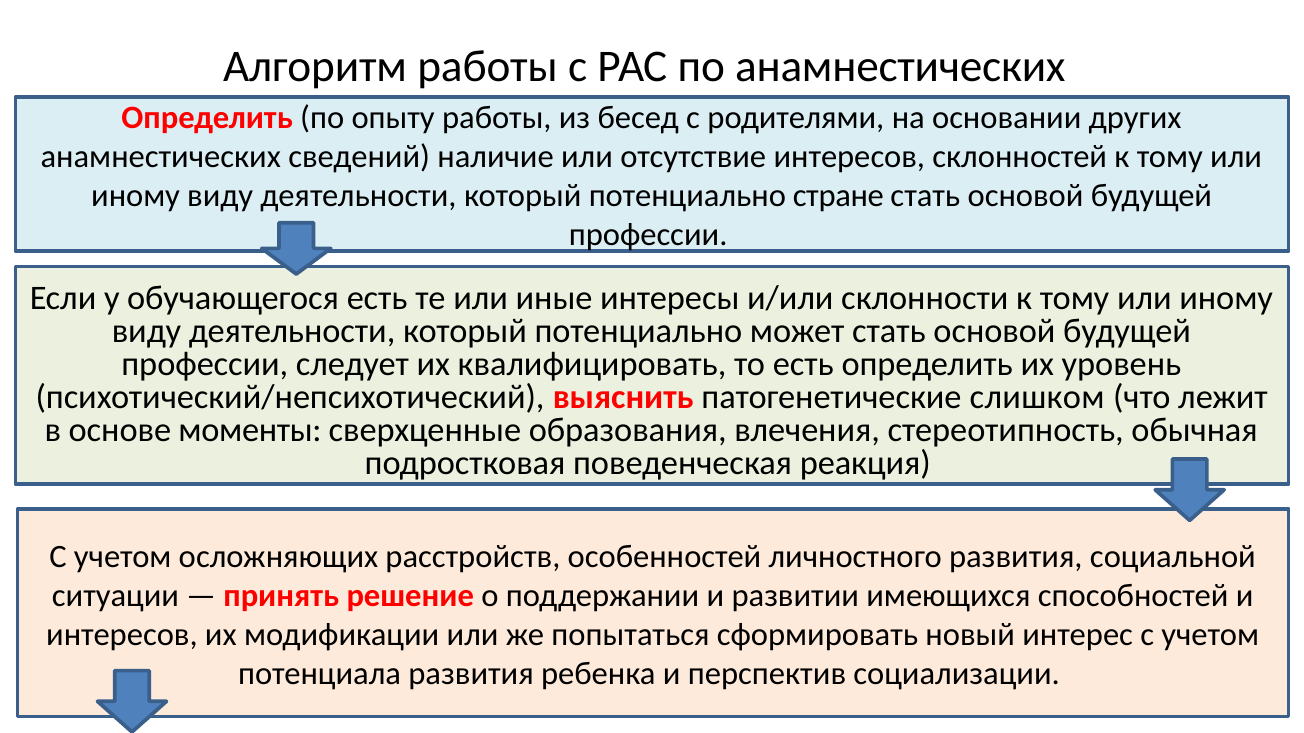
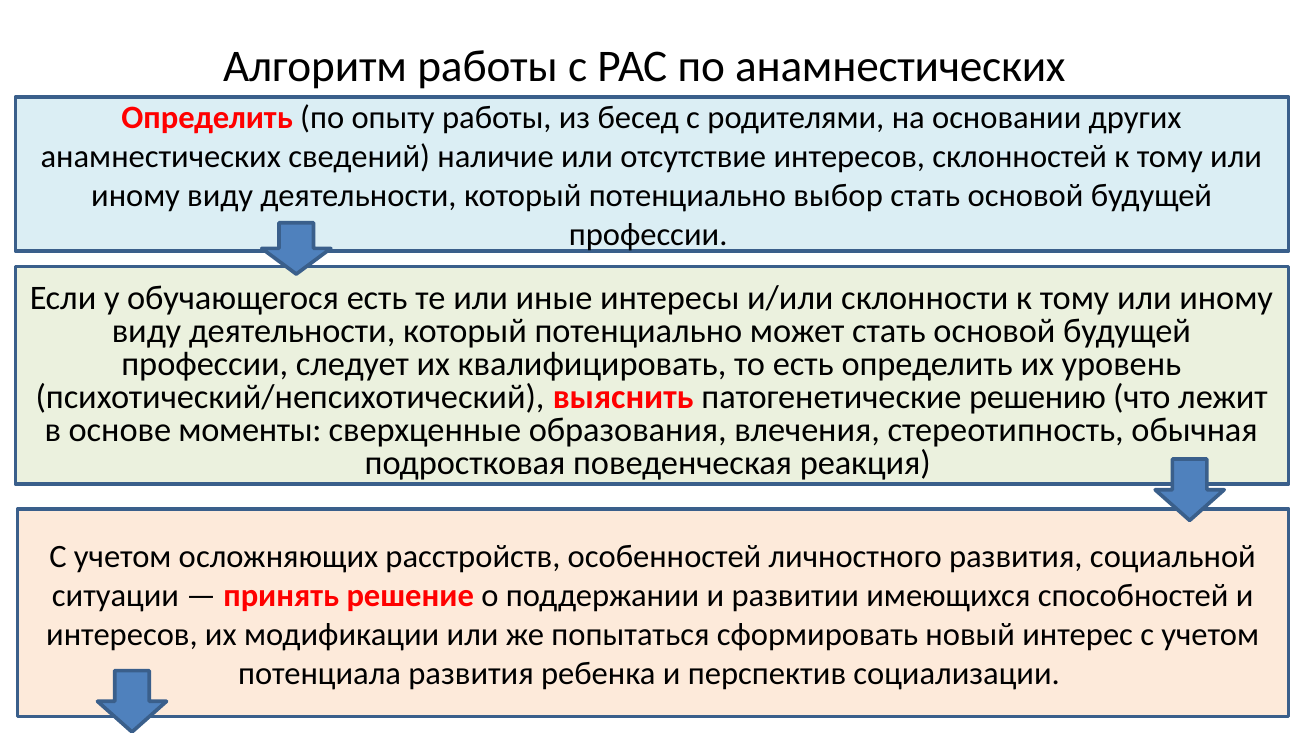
стране: стране -> выбор
слишком: слишком -> решению
